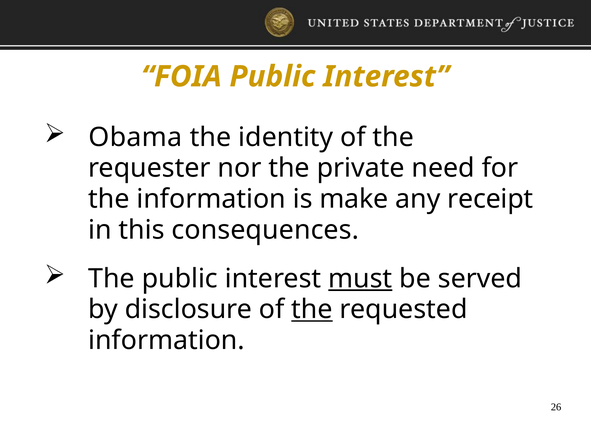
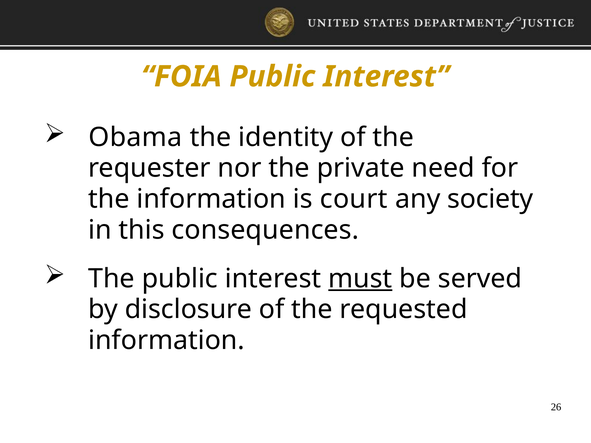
make: make -> court
receipt: receipt -> society
the at (312, 310) underline: present -> none
